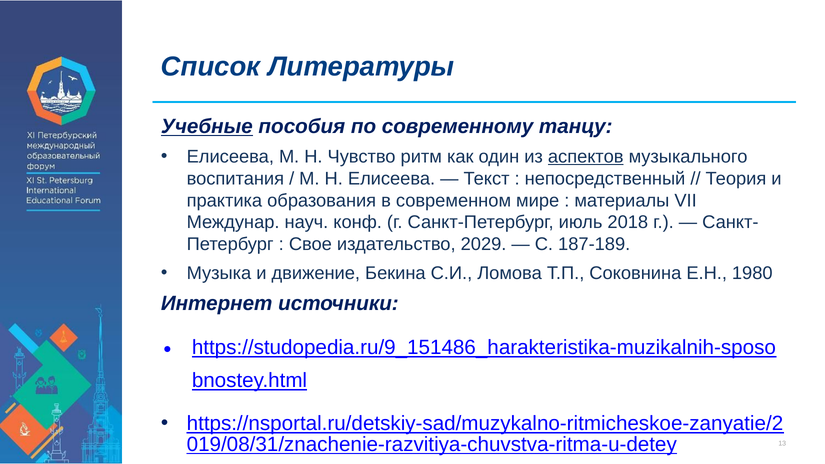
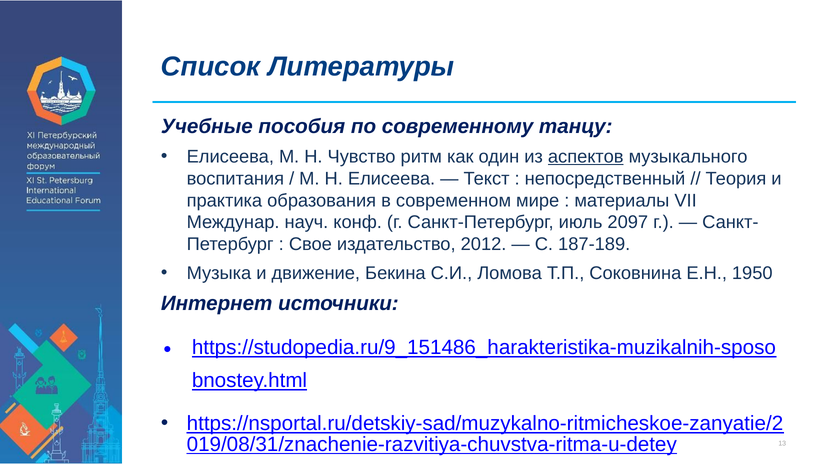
Учебные underline: present -> none
2018: 2018 -> 2097
2029: 2029 -> 2012
1980: 1980 -> 1950
